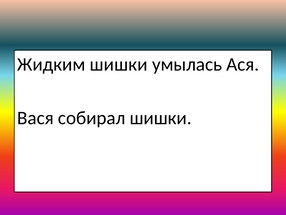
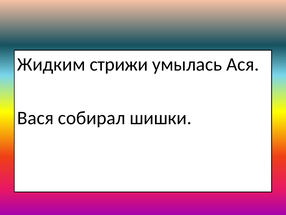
Жидким шишки: шишки -> стрижи
